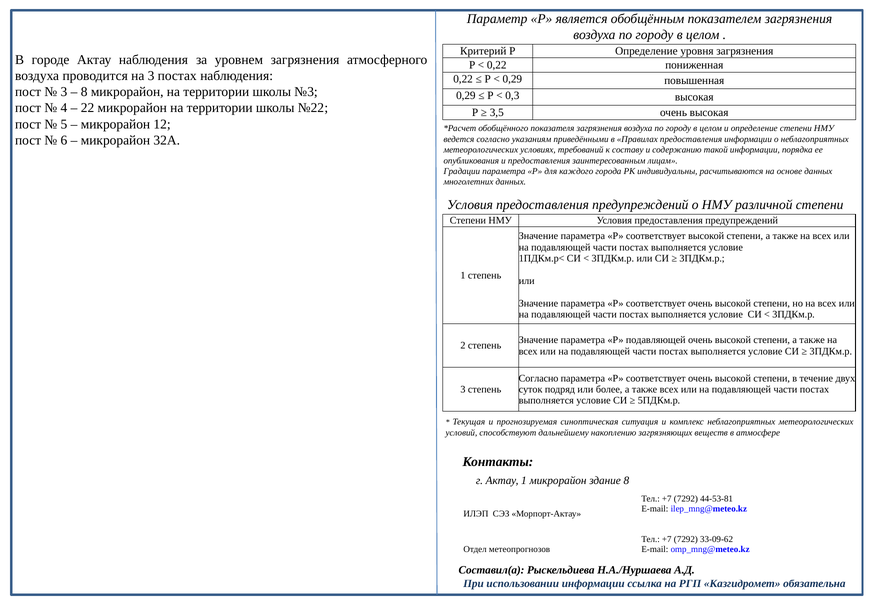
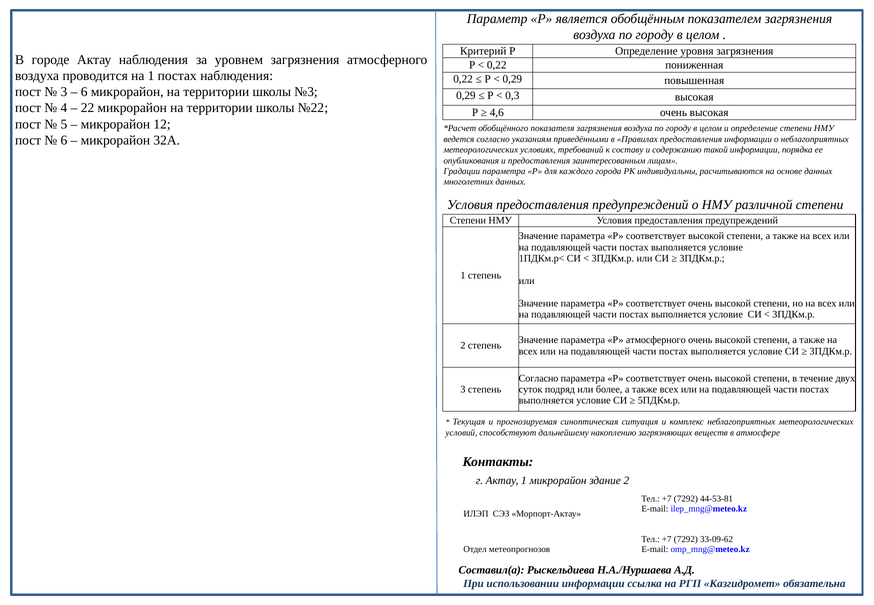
на 3: 3 -> 1
8 at (84, 92): 8 -> 6
3,5: 3,5 -> 4,6
Р подавляющей: подавляющей -> атмосферного
здание 8: 8 -> 2
